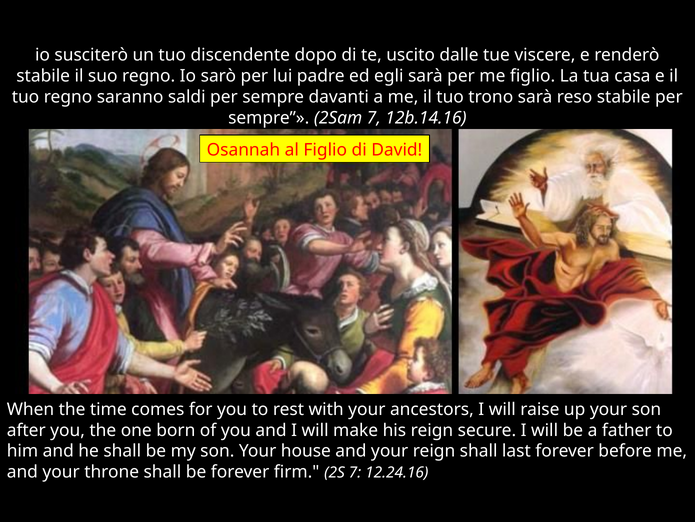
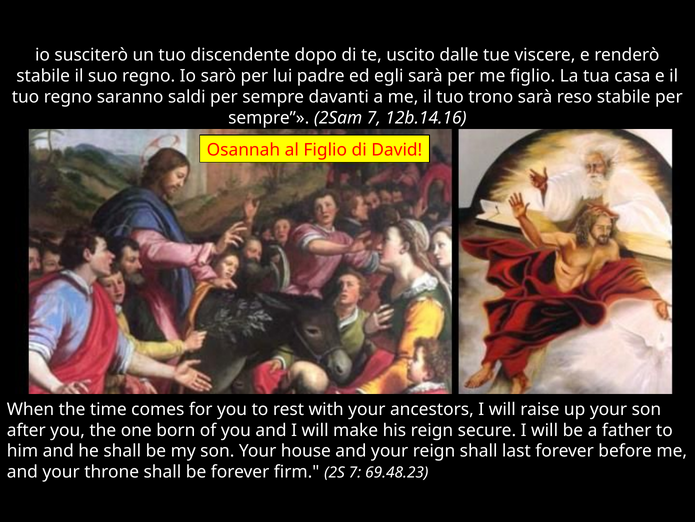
12.24.16: 12.24.16 -> 69.48.23
